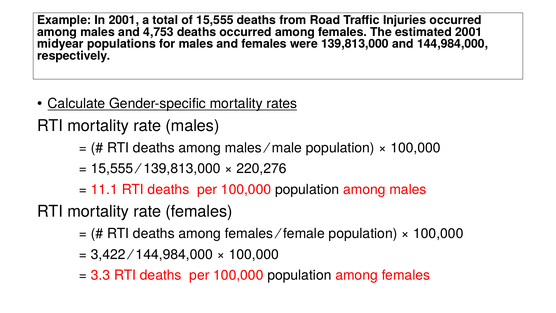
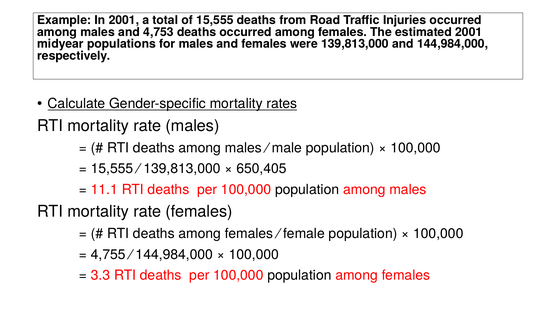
220,276: 220,276 -> 650,405
3,422: 3,422 -> 4,755
